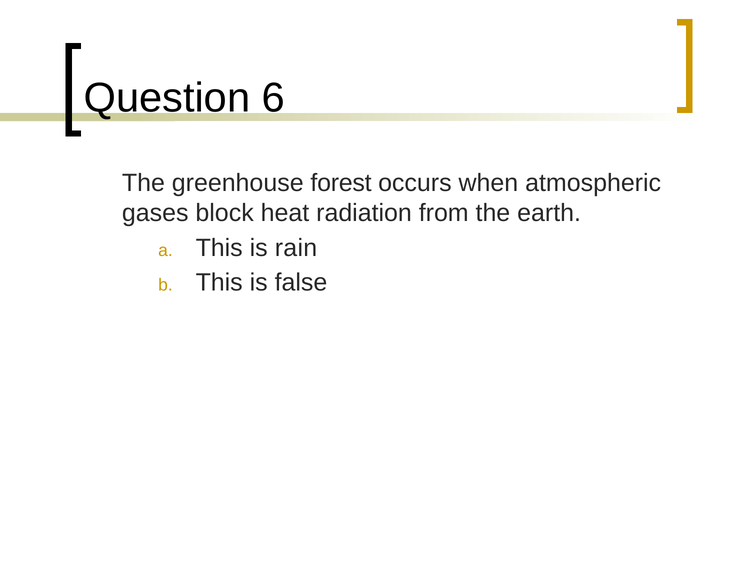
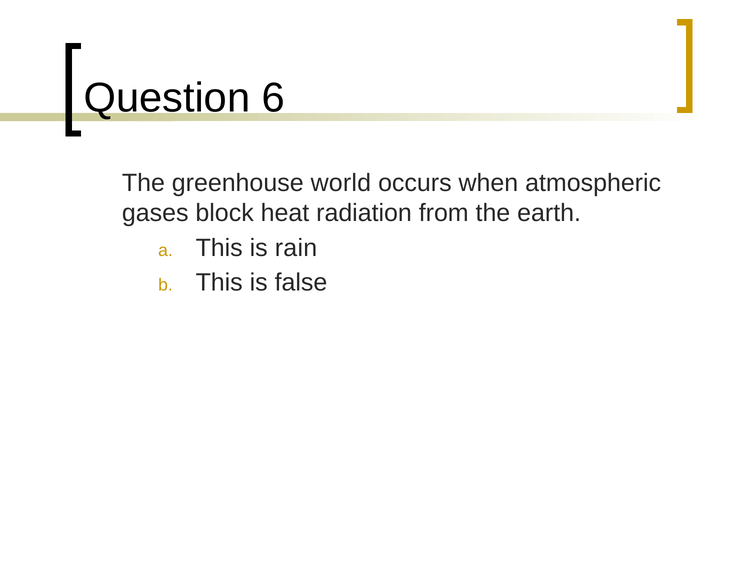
forest: forest -> world
